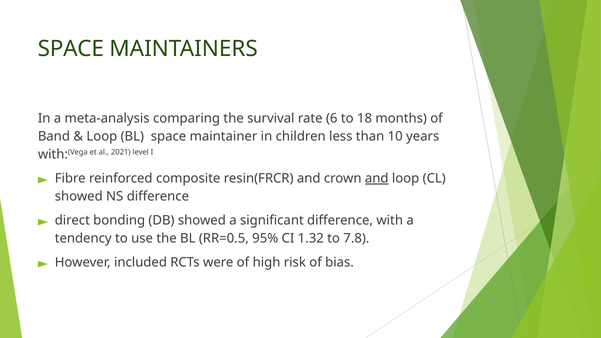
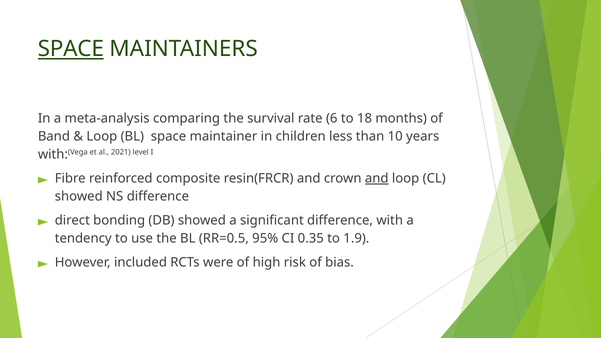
SPACE at (71, 49) underline: none -> present
1.32: 1.32 -> 0.35
7.8: 7.8 -> 1.9
